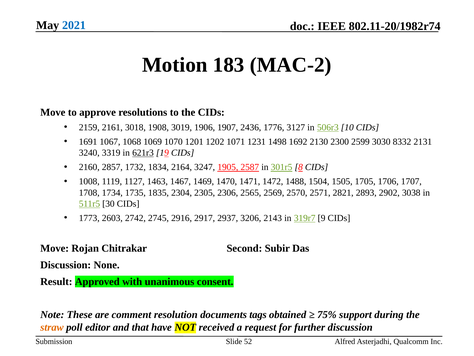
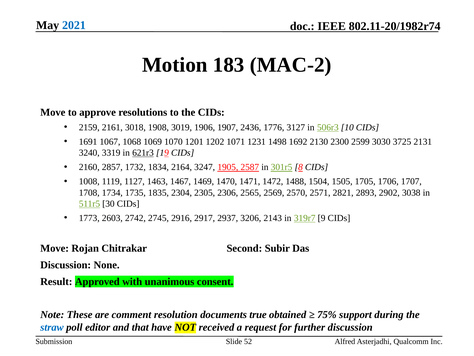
8332: 8332 -> 3725
tags: tags -> true
straw colour: orange -> blue
